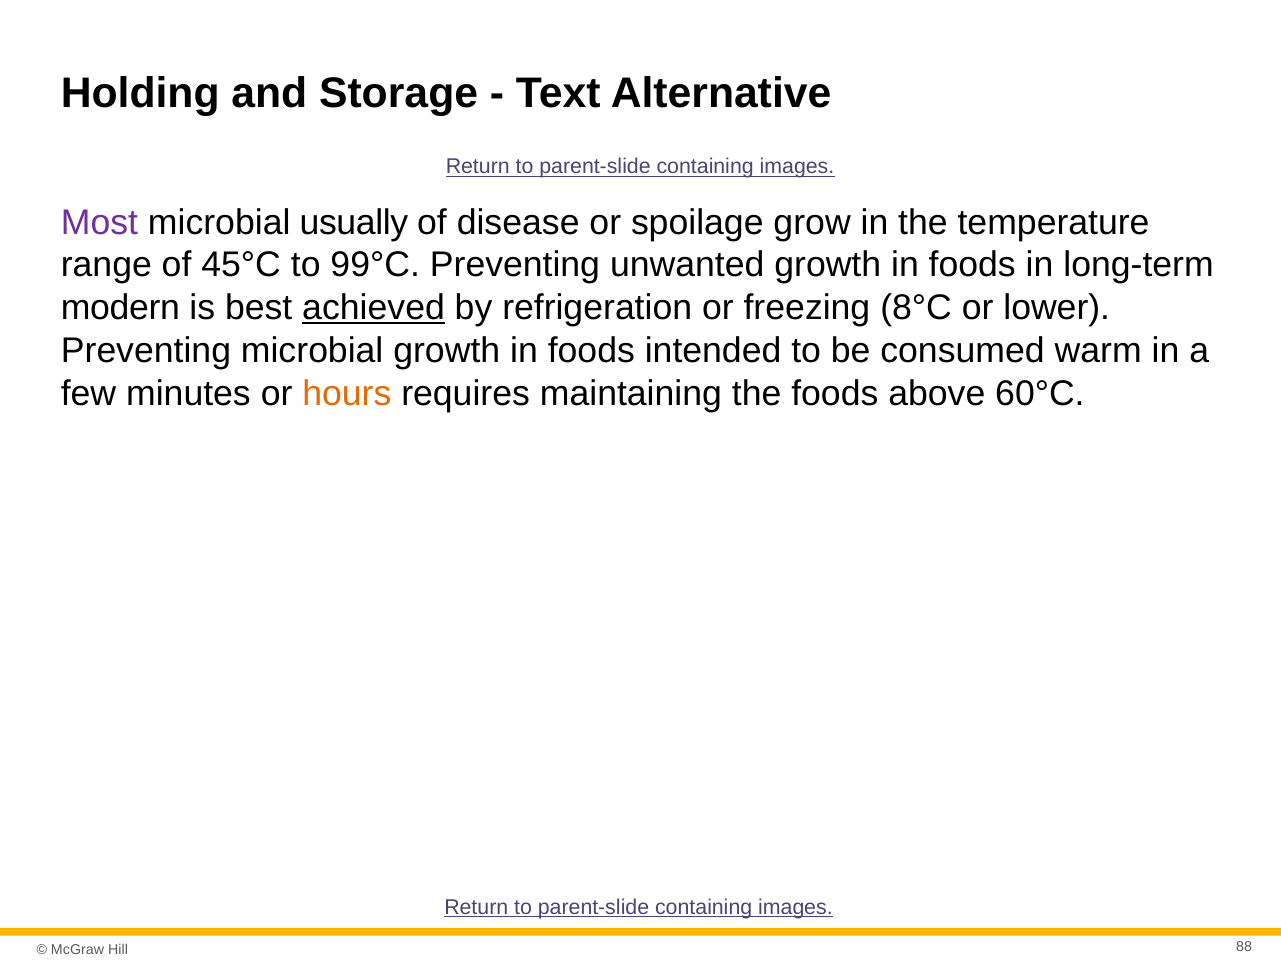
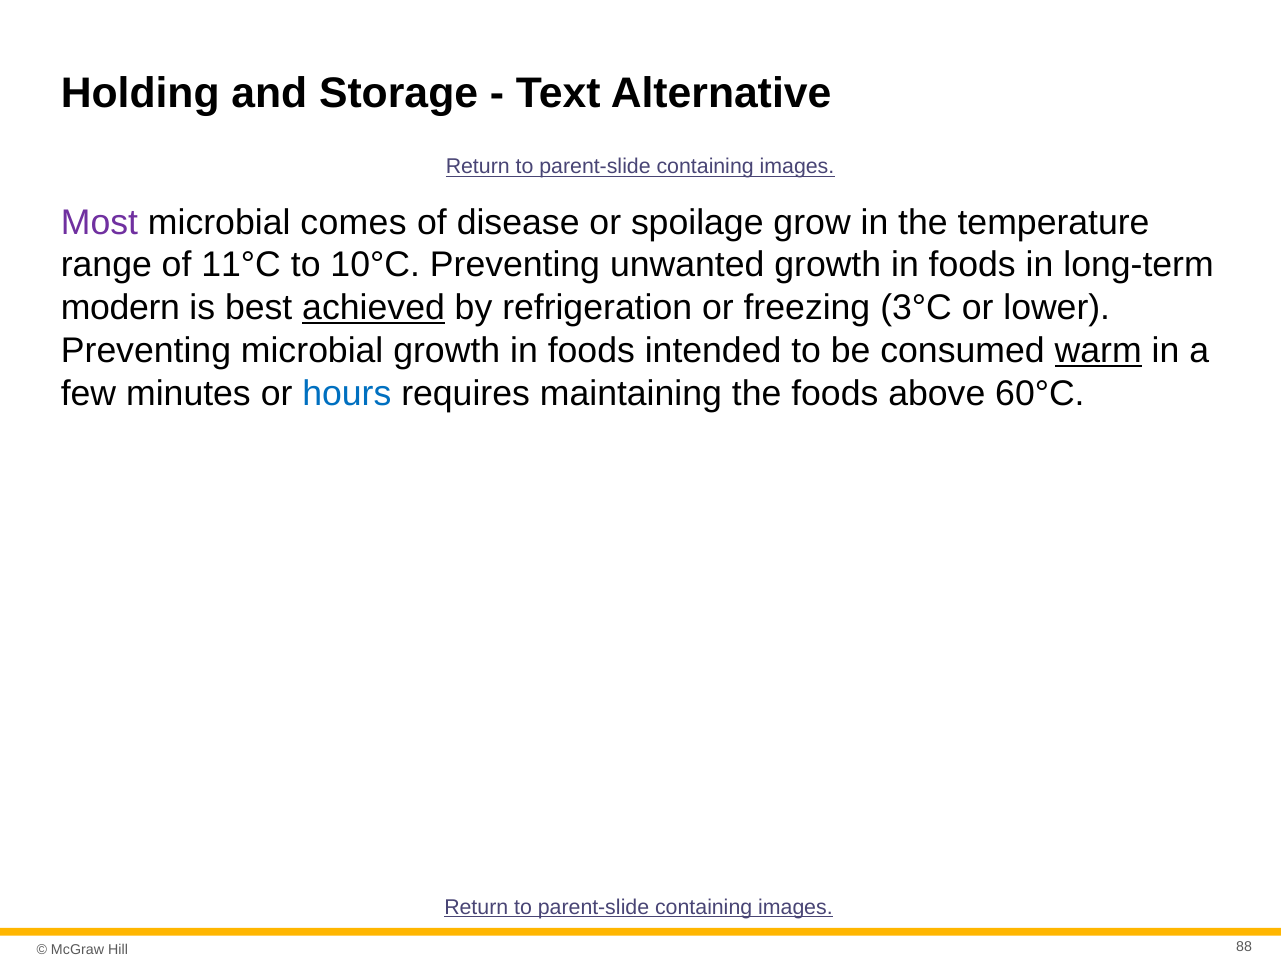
usually: usually -> comes
45°C: 45°C -> 11°C
99°C: 99°C -> 10°C
8°C: 8°C -> 3°C
warm underline: none -> present
hours colour: orange -> blue
